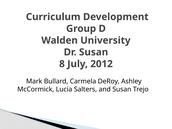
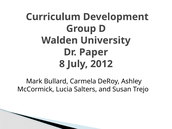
Dr Susan: Susan -> Paper
